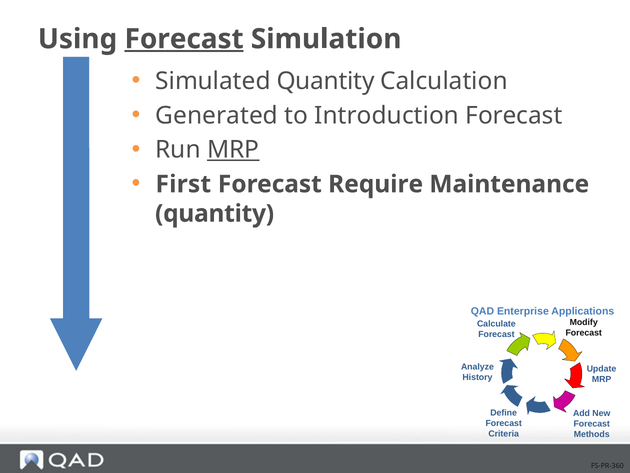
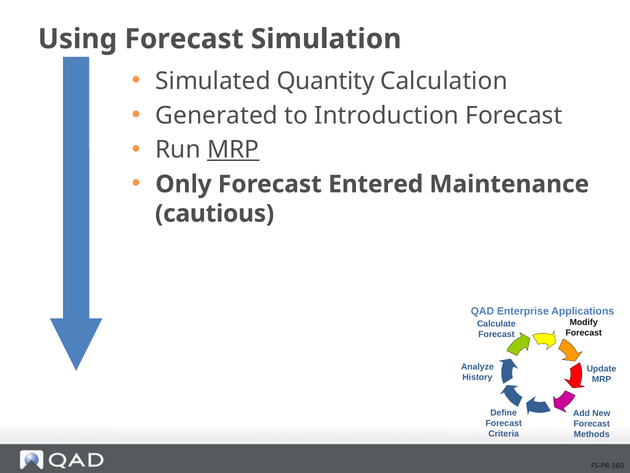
Forecast at (184, 39) underline: present -> none
First: First -> Only
Require: Require -> Entered
quantity at (215, 213): quantity -> cautious
